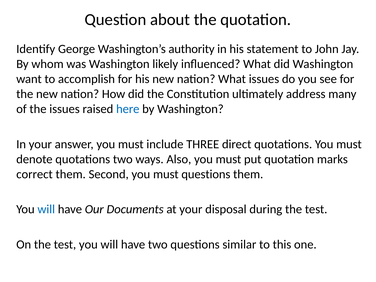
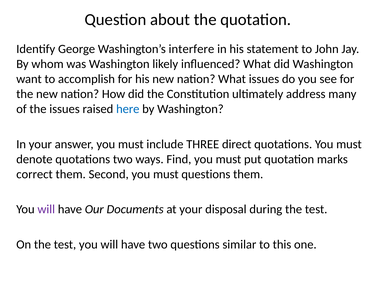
authority: authority -> interfere
Also: Also -> Find
will at (46, 209) colour: blue -> purple
